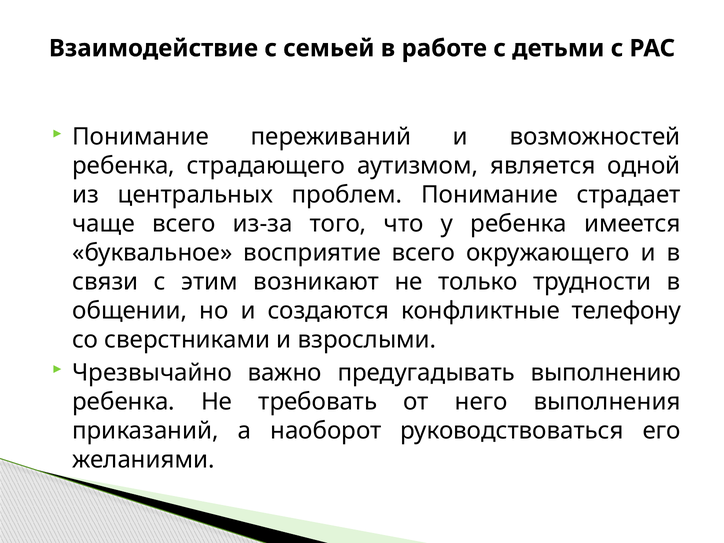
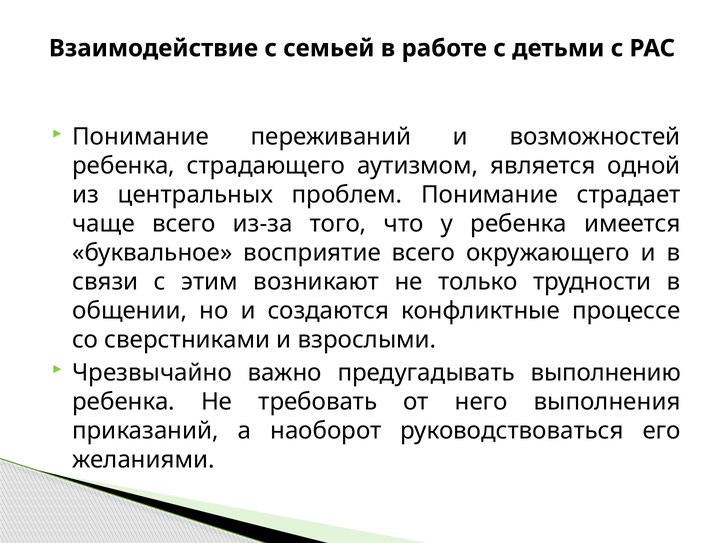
телефону: телефону -> процессе
